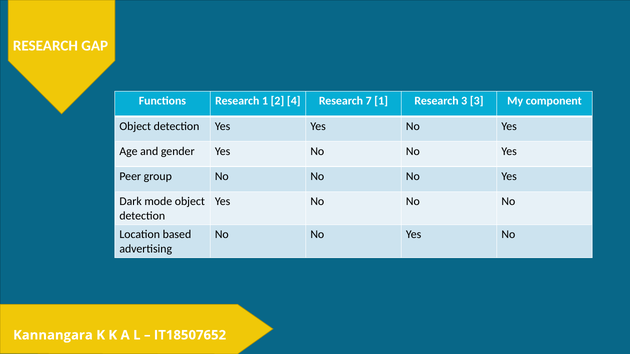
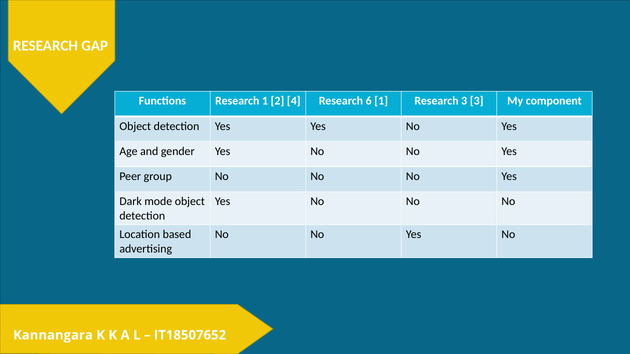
7: 7 -> 6
